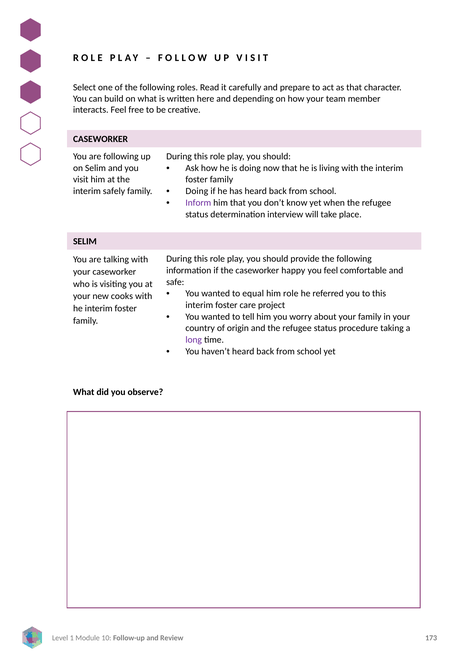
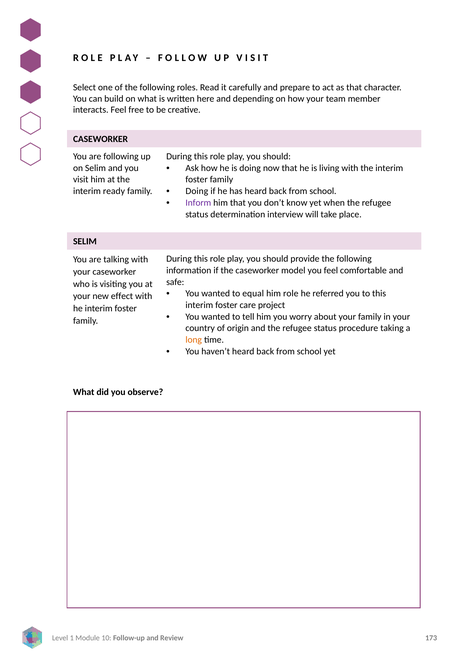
safely: safely -> ready
happy: happy -> model
cooks: cooks -> effect
long colour: purple -> orange
